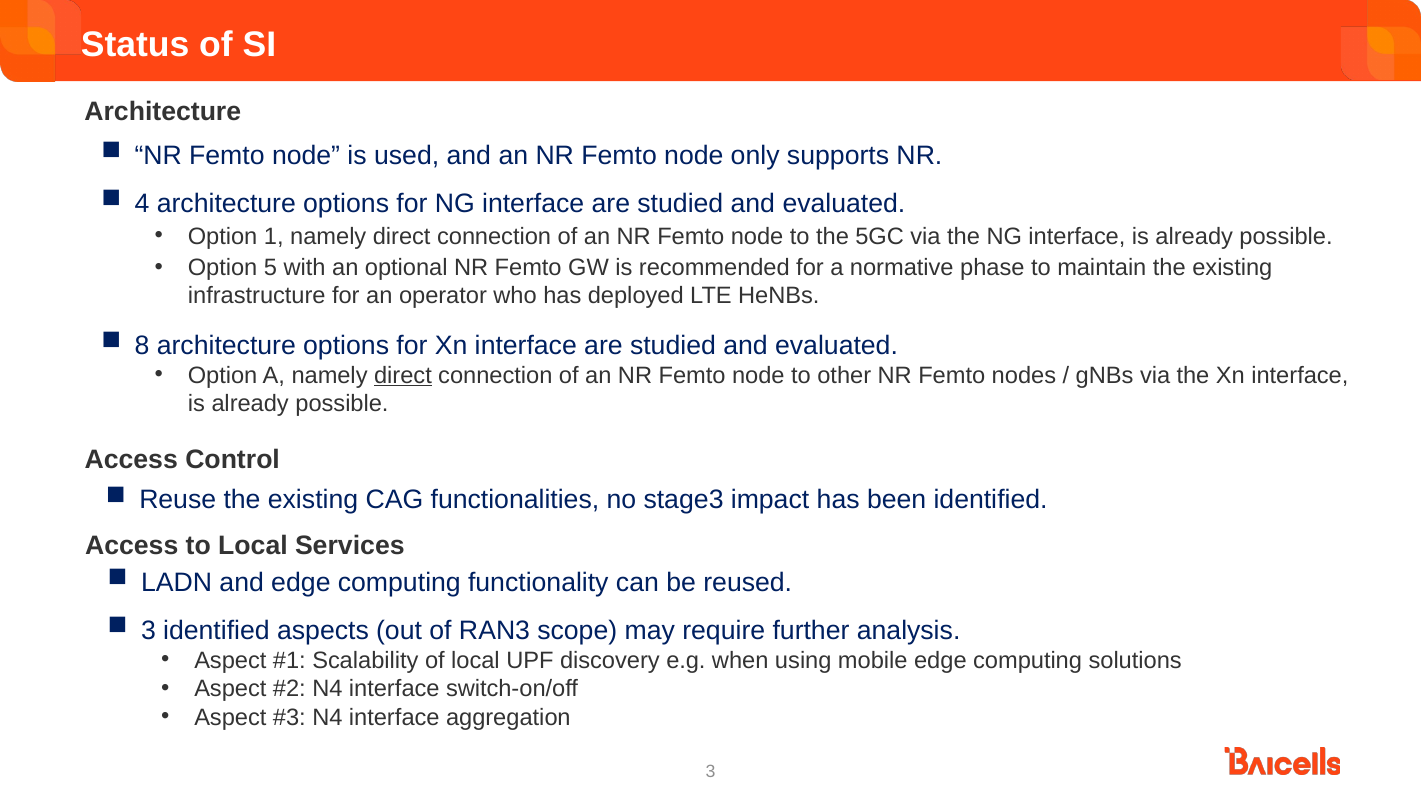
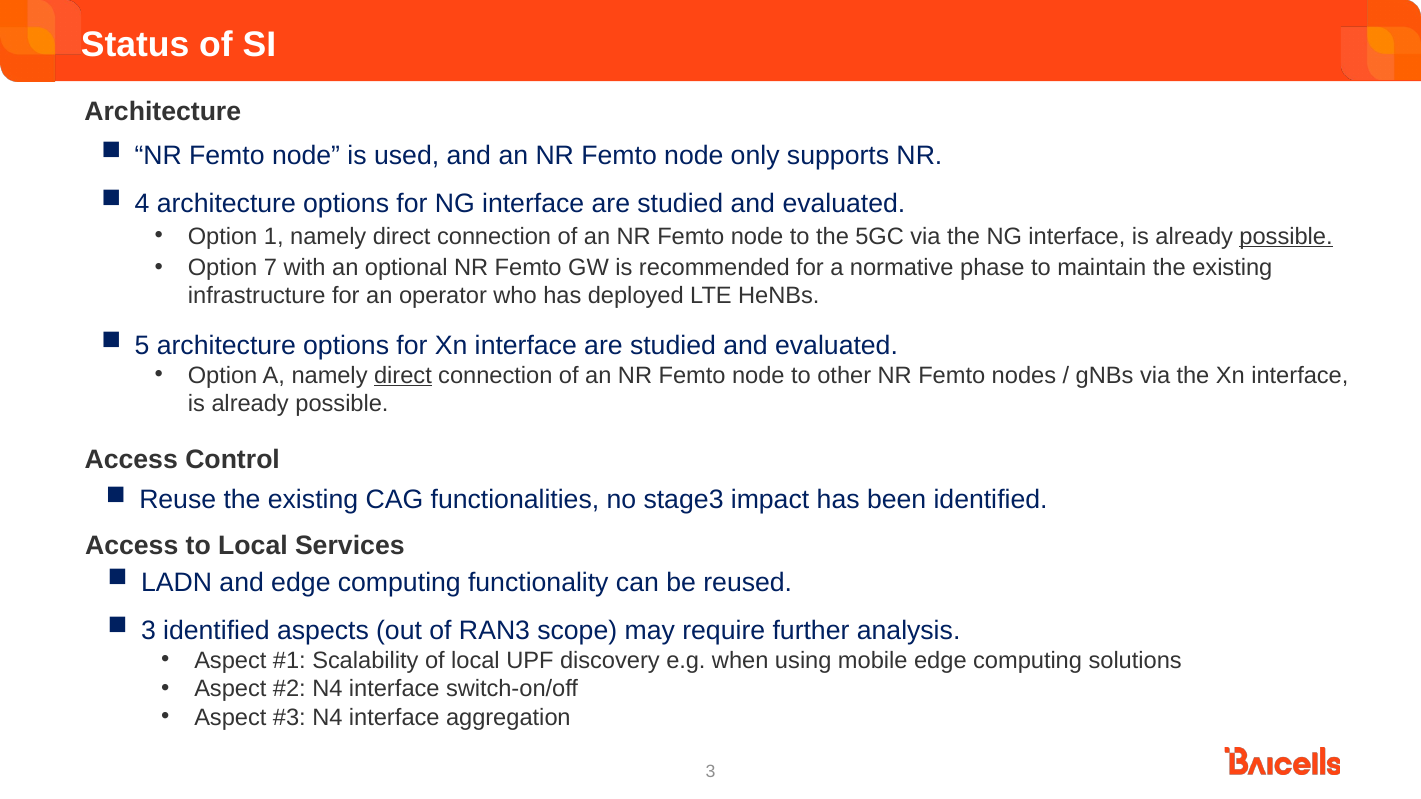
possible at (1286, 237) underline: none -> present
5: 5 -> 7
8: 8 -> 5
